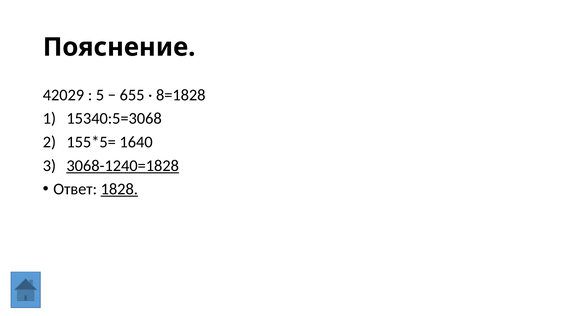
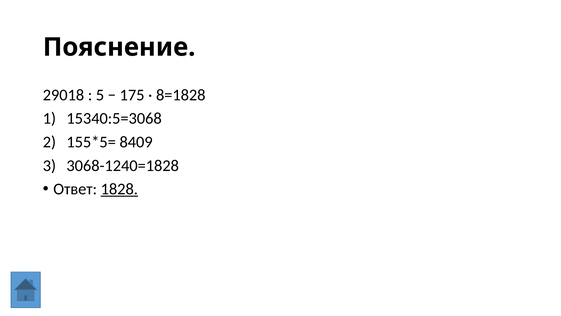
42029: 42029 -> 29018
655: 655 -> 175
1640: 1640 -> 8409
3068-1240=1828 underline: present -> none
